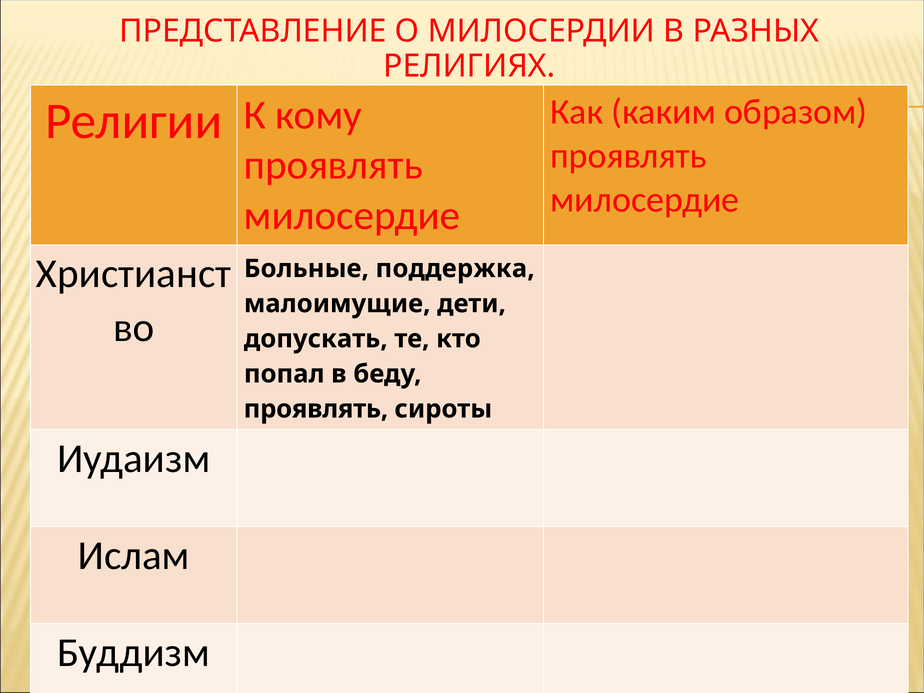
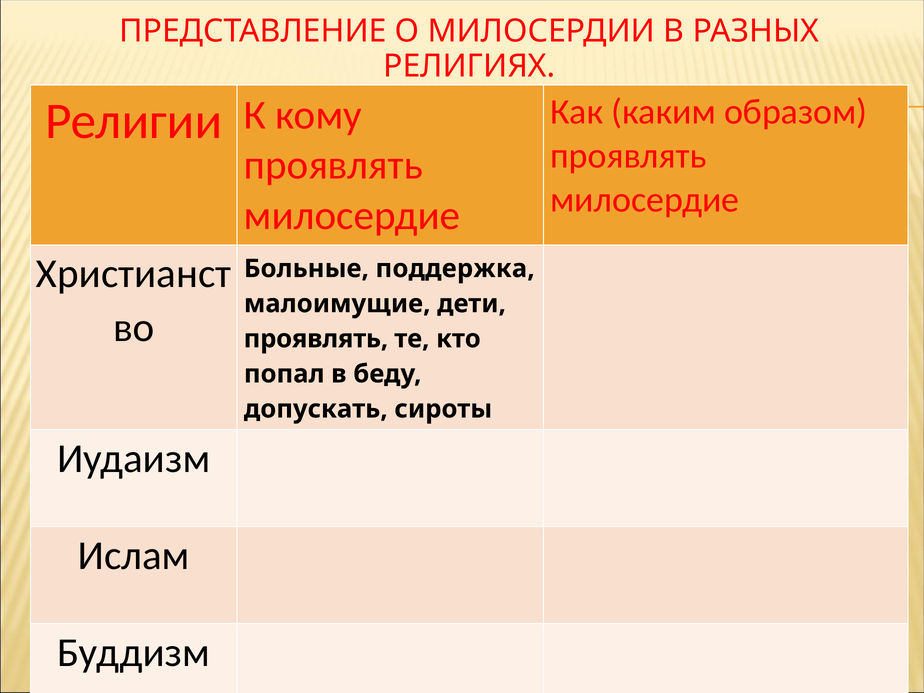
допускать at (316, 339): допускать -> проявлять
проявлять at (316, 409): проявлять -> допускать
